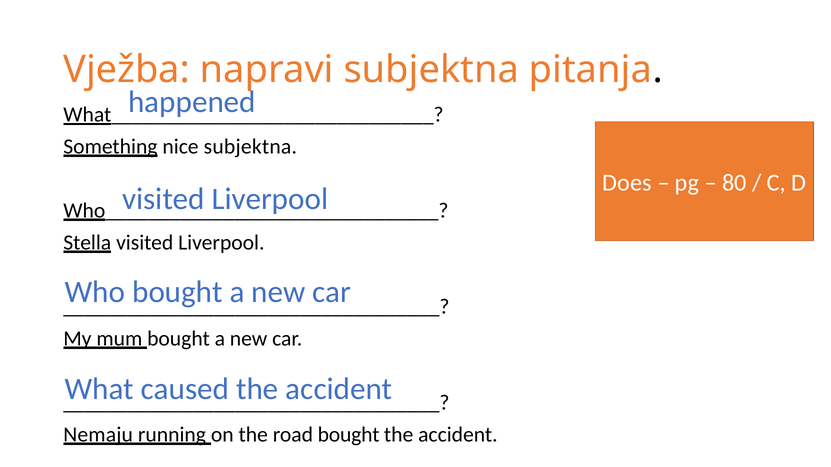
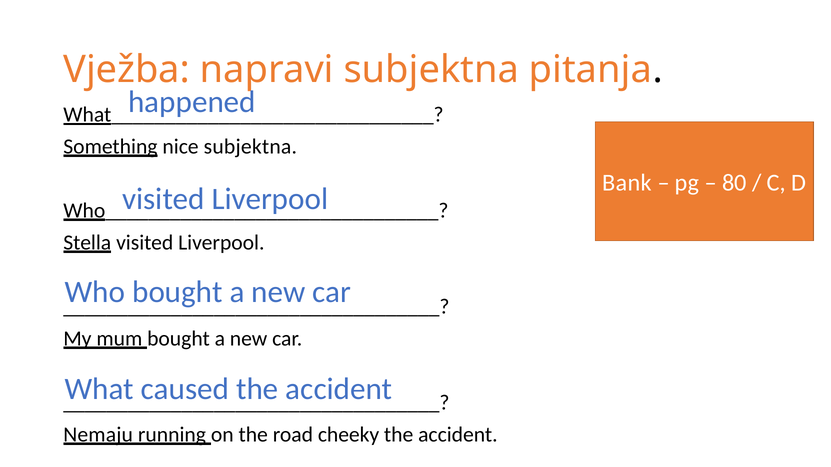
Does: Does -> Bank
road bought: bought -> cheeky
